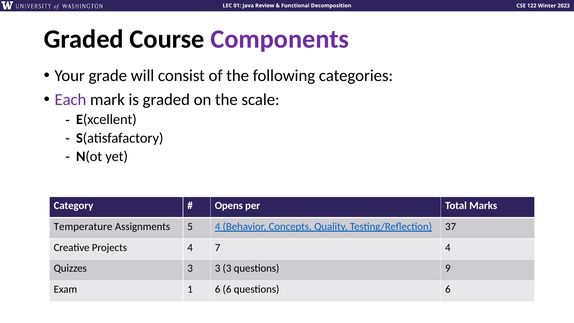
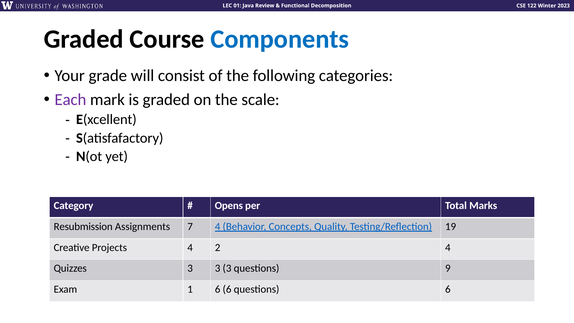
Components colour: purple -> blue
Temperature: Temperature -> Resubmission
5: 5 -> 7
37: 37 -> 19
7: 7 -> 2
